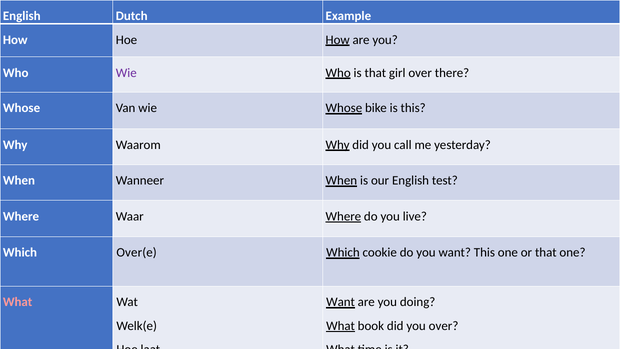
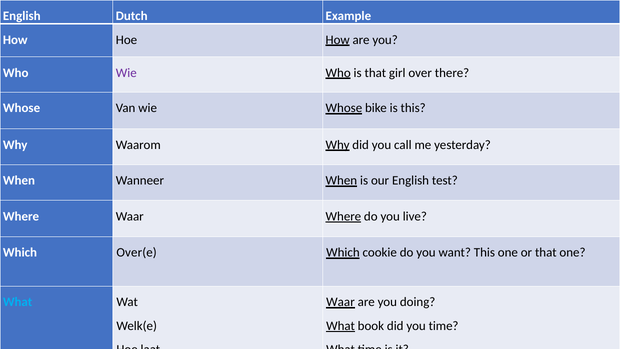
What at (18, 302) colour: pink -> light blue
Want at (341, 302): Want -> Waar
you over: over -> time
